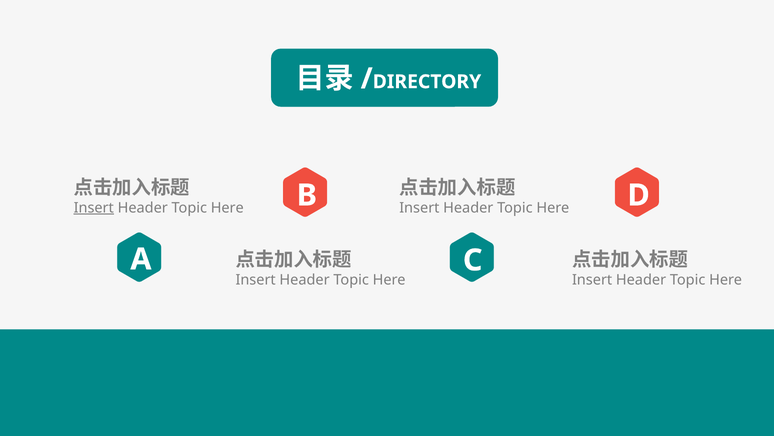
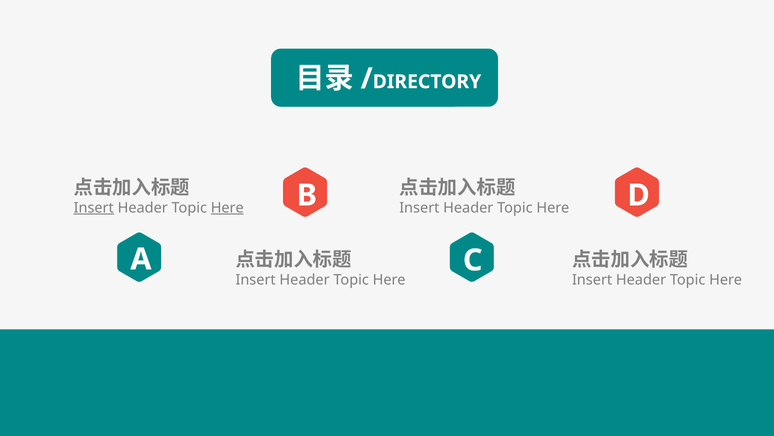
Here at (227, 207) underline: none -> present
